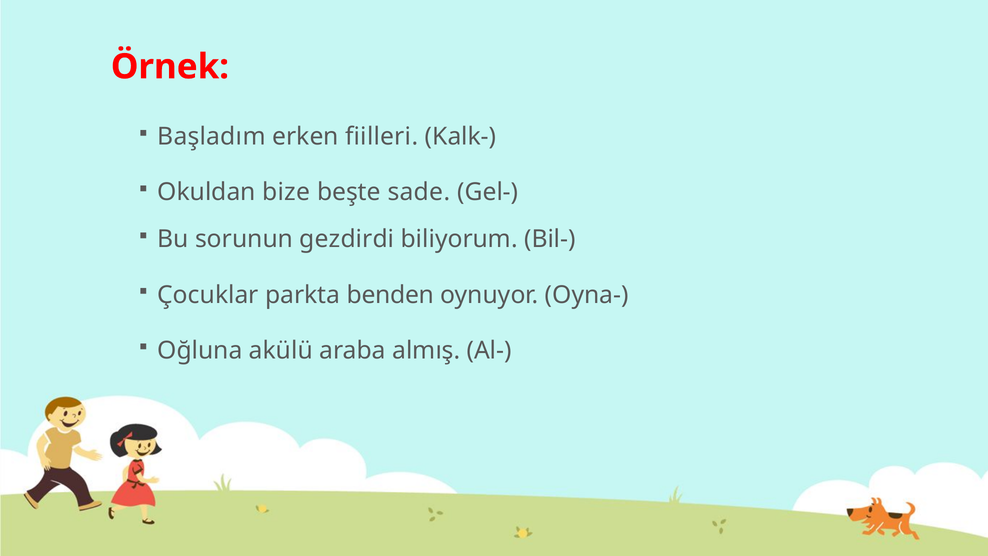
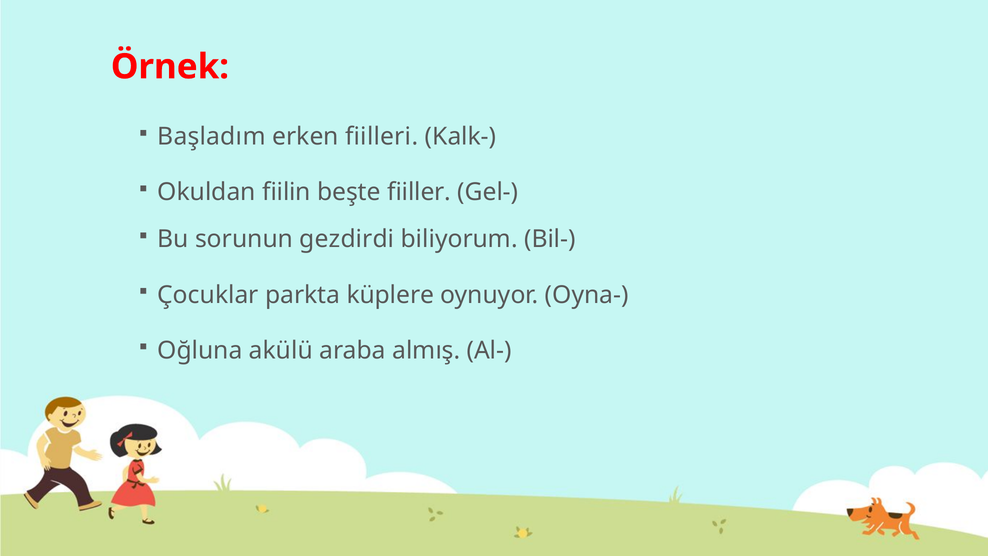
bize: bize -> fiilin
sade: sade -> fiiller
benden: benden -> küplere
